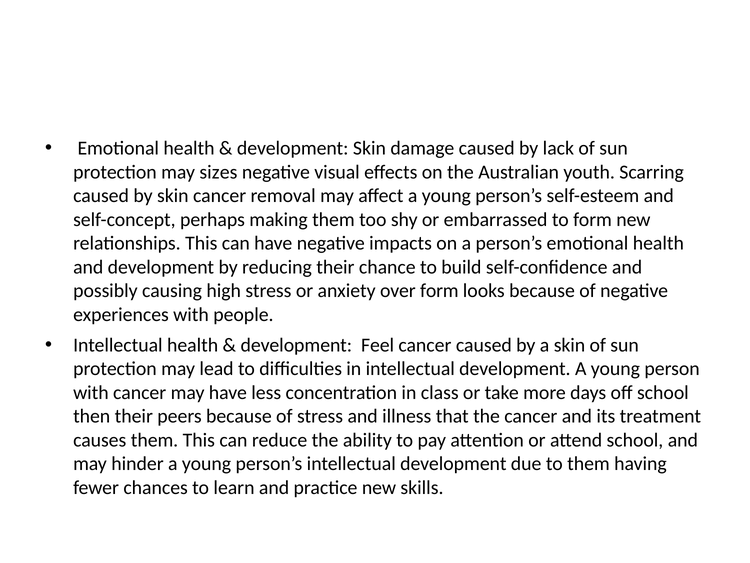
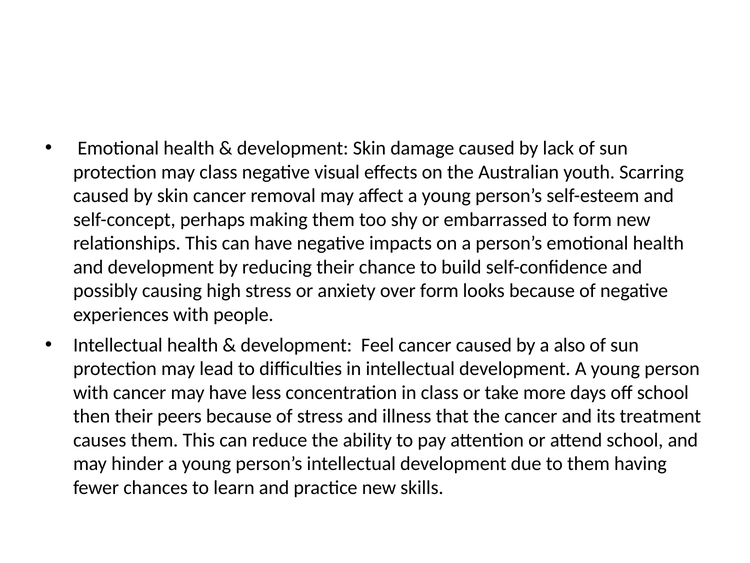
may sizes: sizes -> class
a skin: skin -> also
